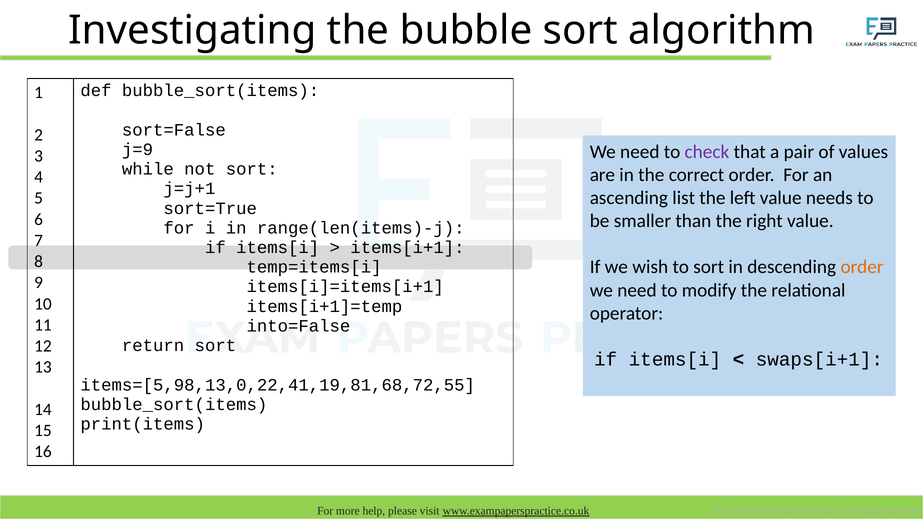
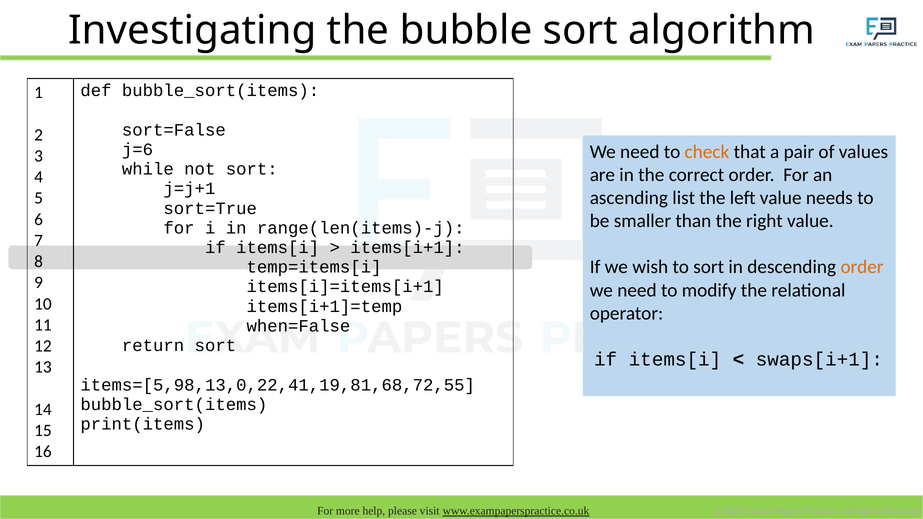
j=9: j=9 -> j=6
check colour: purple -> orange
into=False: into=False -> when=False
